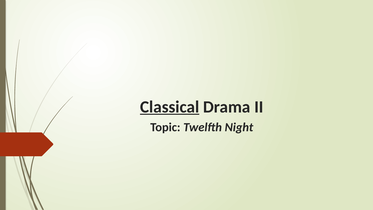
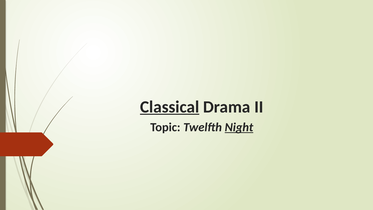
Night underline: none -> present
